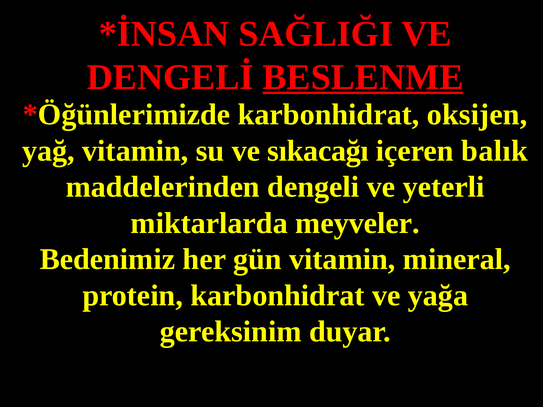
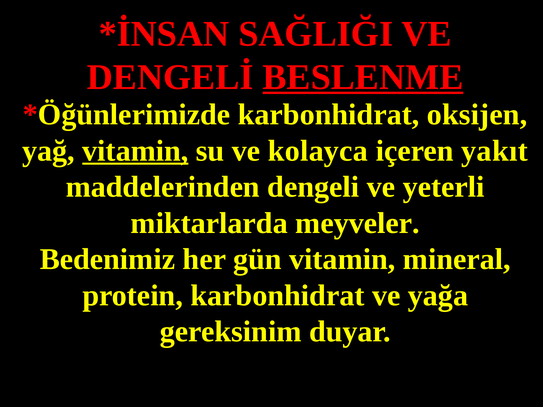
vitamin at (135, 151) underline: none -> present
sıkacağı: sıkacağı -> kolayca
balık: balık -> yakıt
